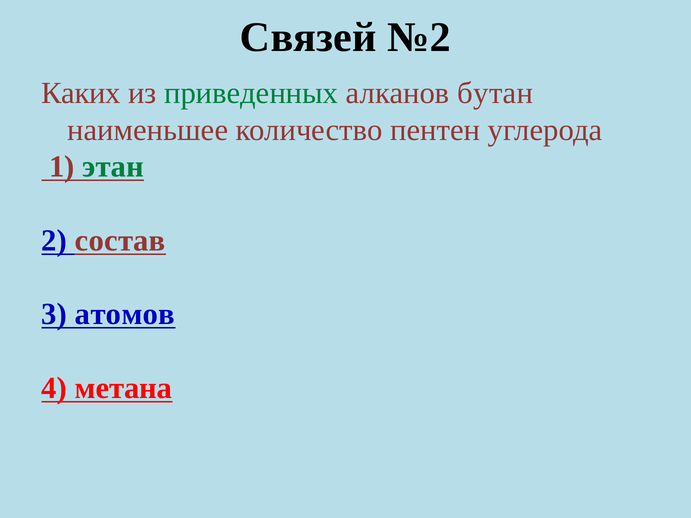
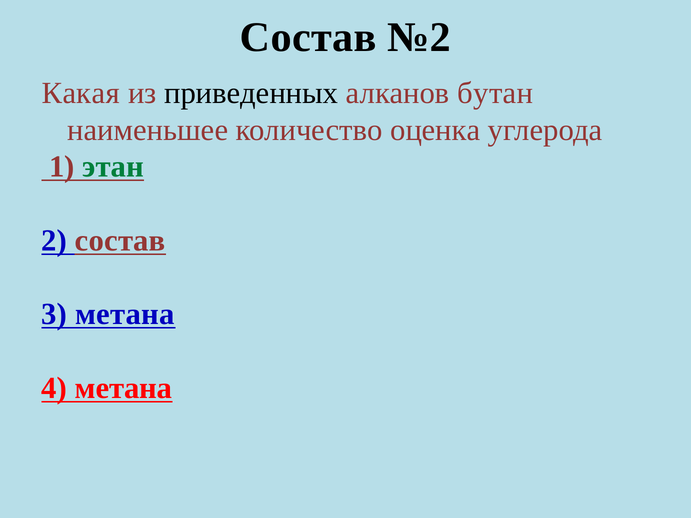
Связей at (308, 37): Связей -> Состав
Каких: Каких -> Какая
приведенных colour: green -> black
пентен: пентен -> оценка
3 атомов: атомов -> метана
